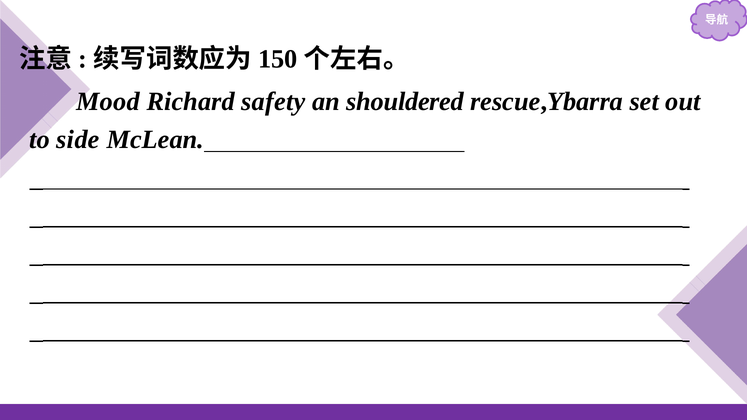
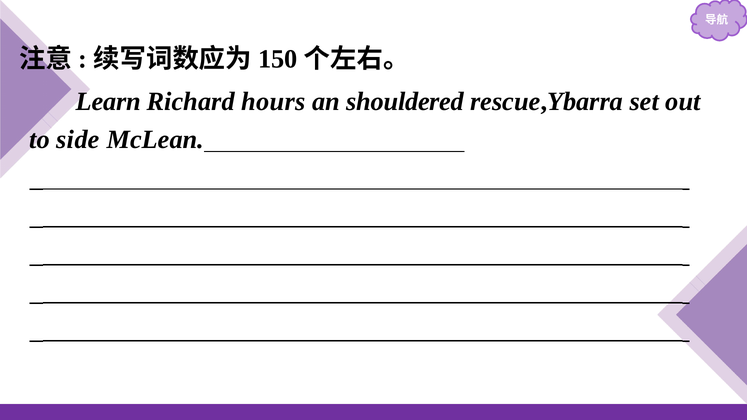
Mood: Mood -> Learn
safety: safety -> hours
